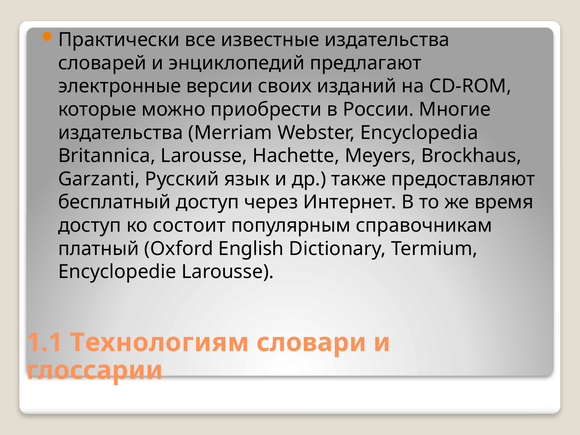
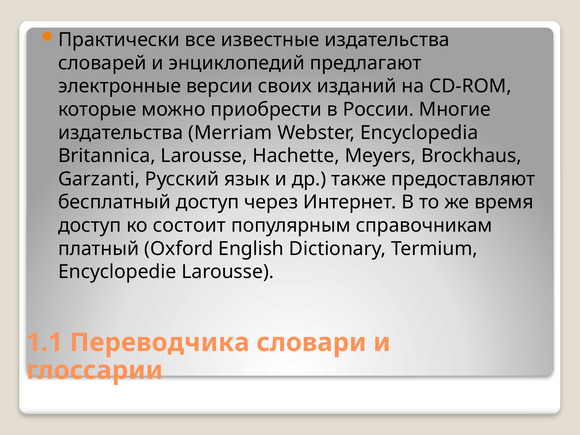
Технологиям: Технологиям -> Переводчика
